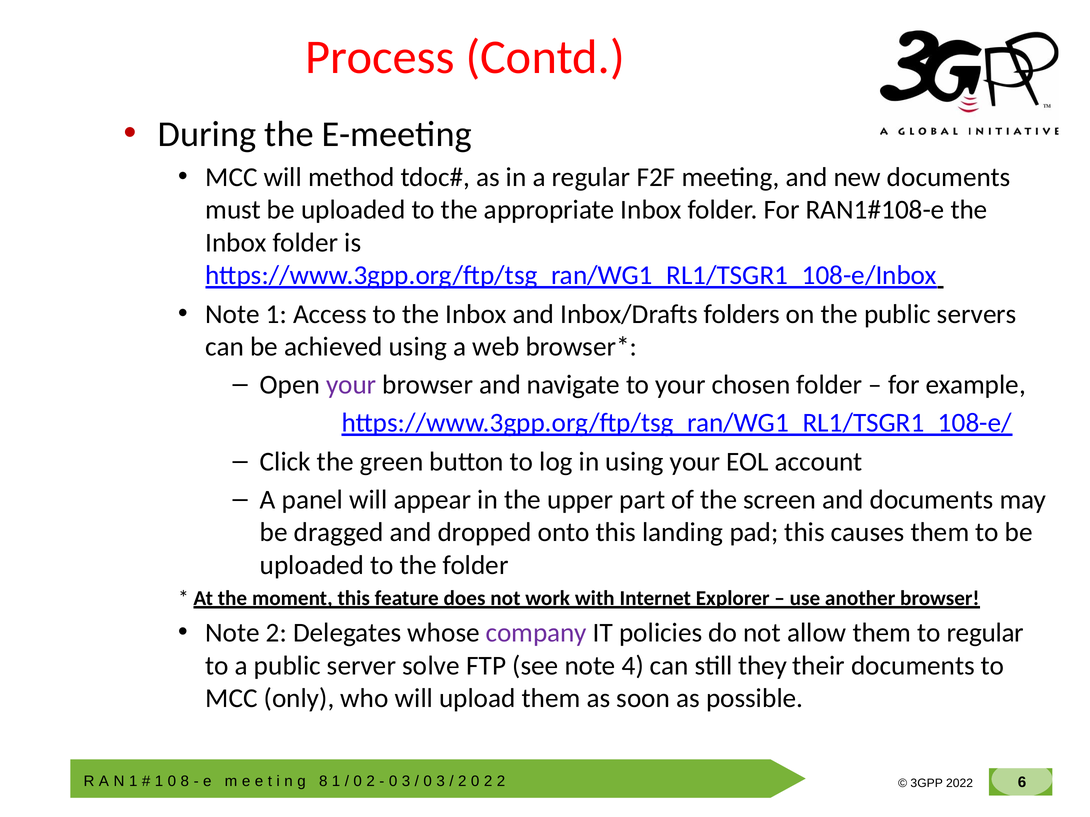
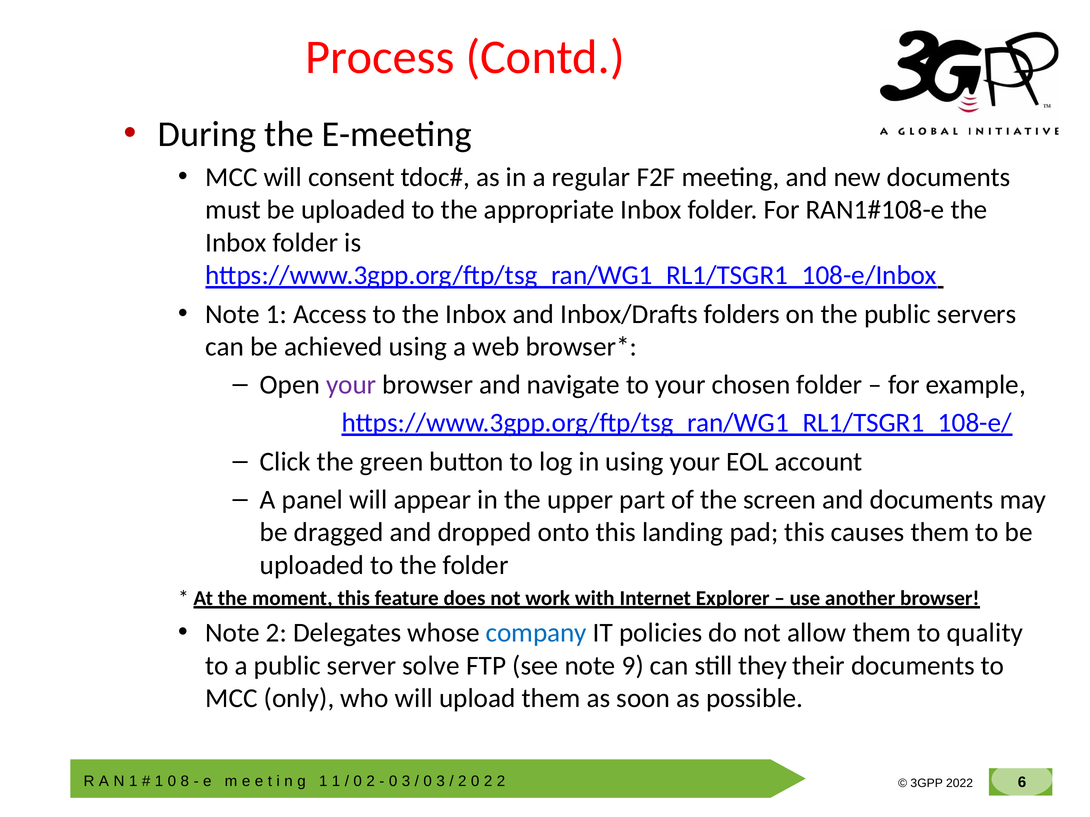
method: method -> consent
company colour: purple -> blue
to regular: regular -> quality
4: 4 -> 9
8 at (323, 782): 8 -> 1
